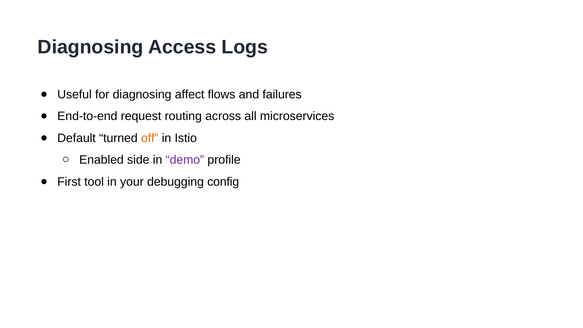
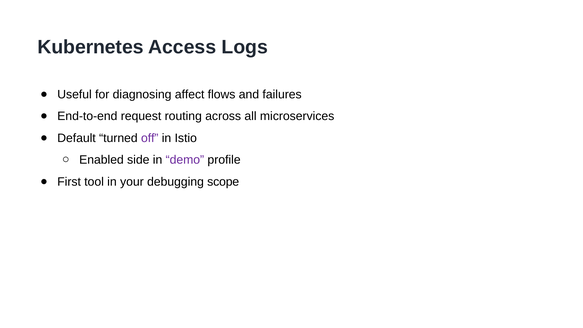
Diagnosing at (91, 47): Diagnosing -> Kubernetes
off colour: orange -> purple
config: config -> scope
